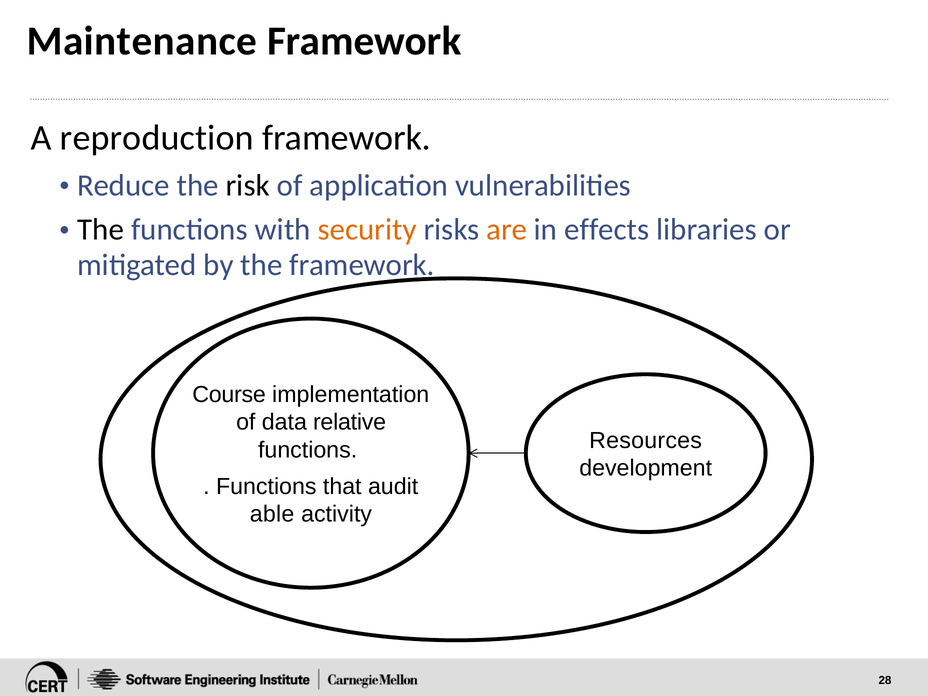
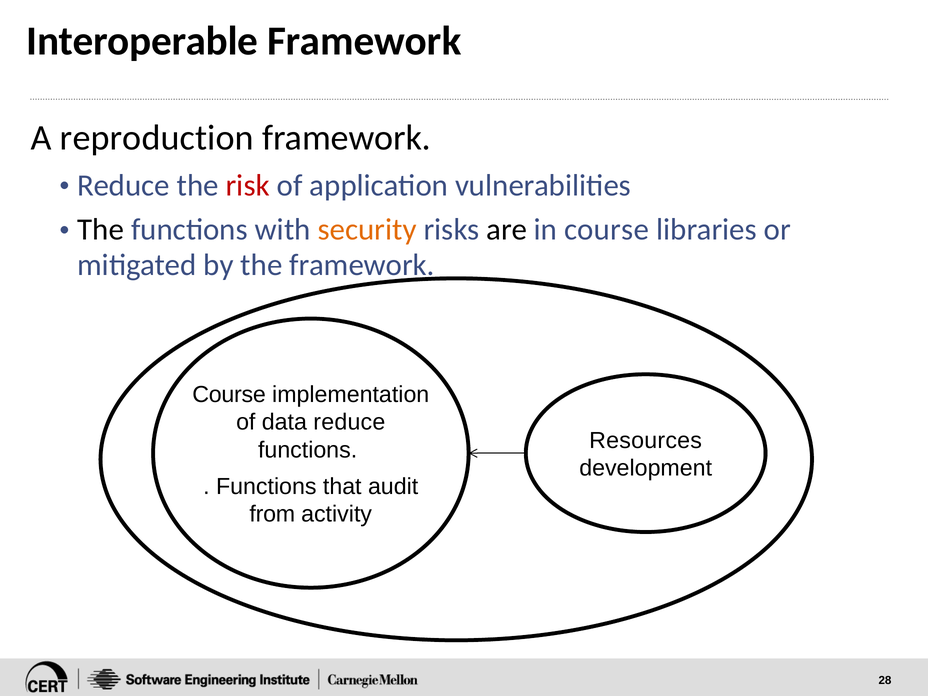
Maintenance: Maintenance -> Interoperable
risk colour: black -> red
are colour: orange -> black
in effects: effects -> course
data relative: relative -> reduce
able: able -> from
